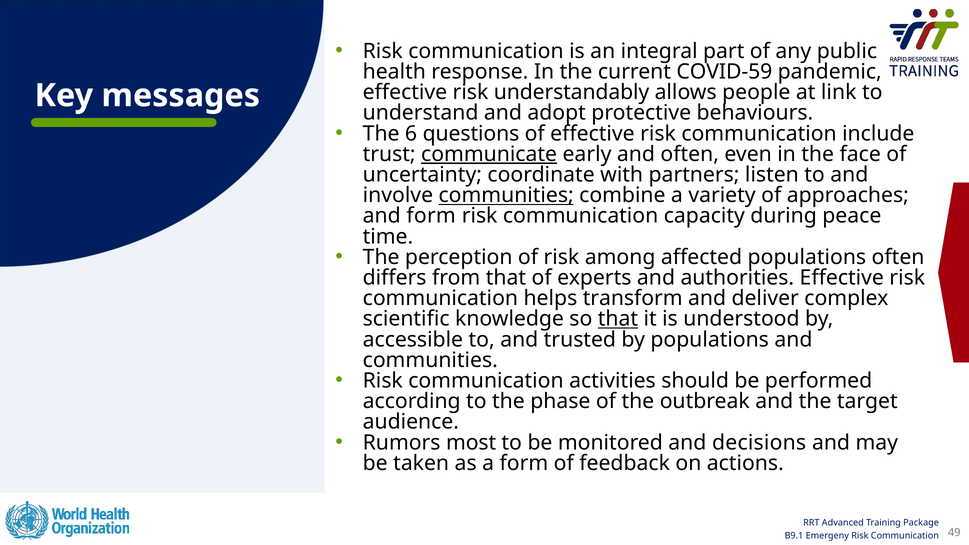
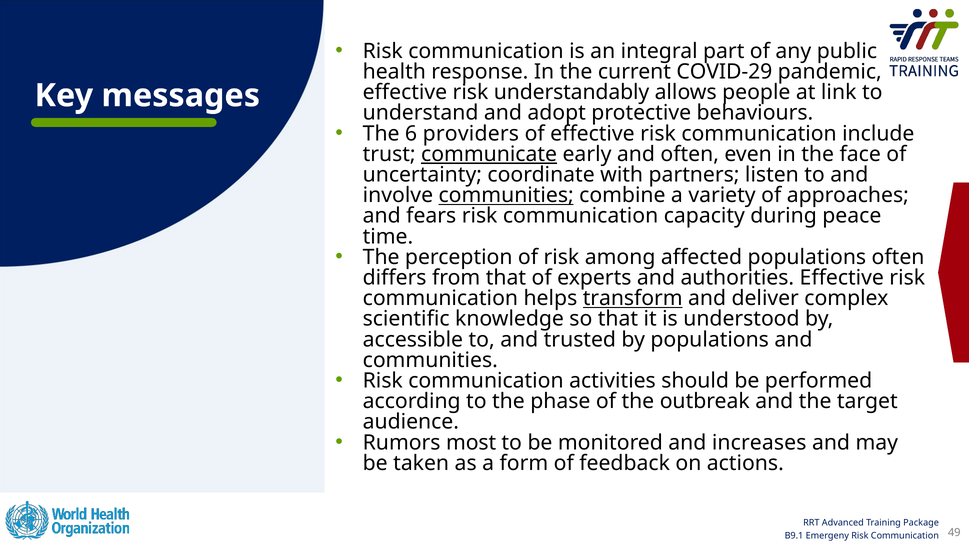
COVID-59: COVID-59 -> COVID-29
questions: questions -> providers
and form: form -> fears
transform underline: none -> present
that at (618, 319) underline: present -> none
decisions: decisions -> increases
